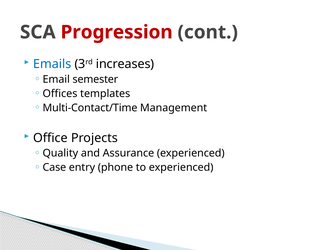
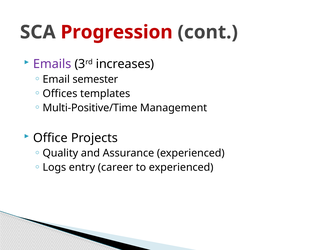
Emails colour: blue -> purple
Multi-Contact/Time: Multi-Contact/Time -> Multi-Positive/Time
Case: Case -> Logs
phone: phone -> career
